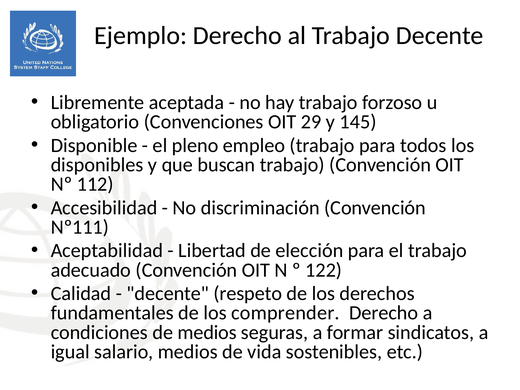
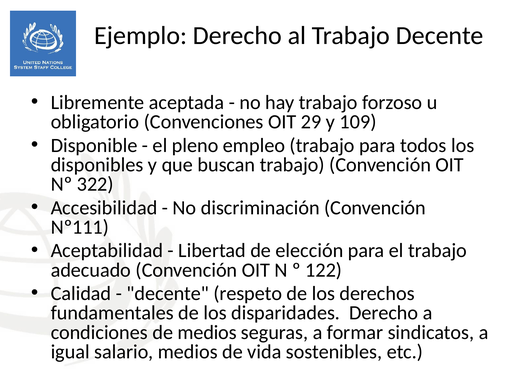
145: 145 -> 109
112: 112 -> 322
comprender: comprender -> disparidades
